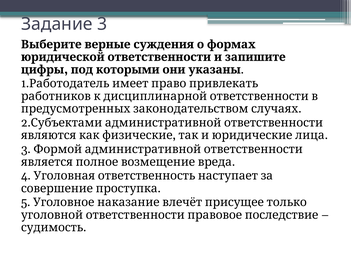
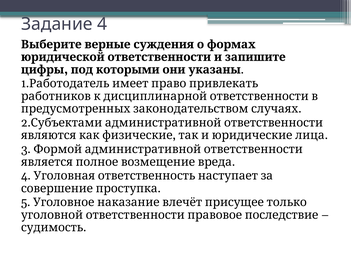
Задание 3: 3 -> 4
